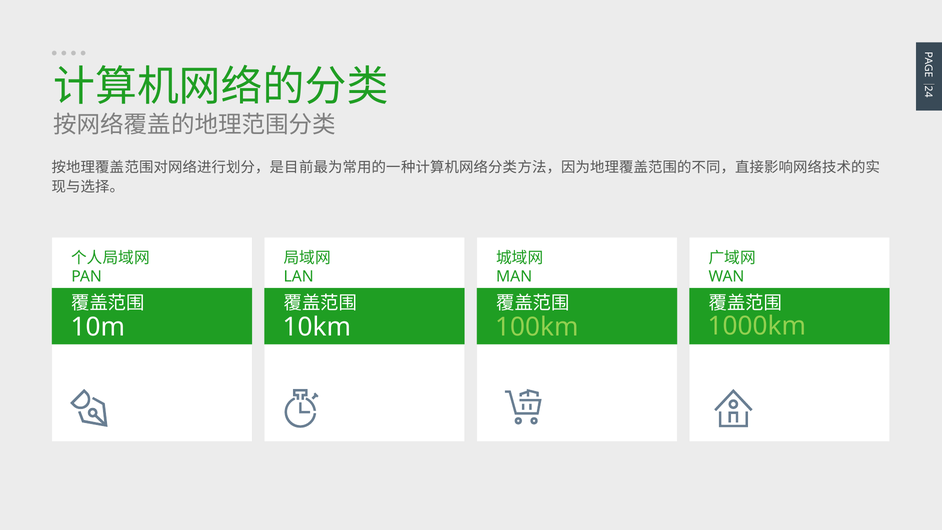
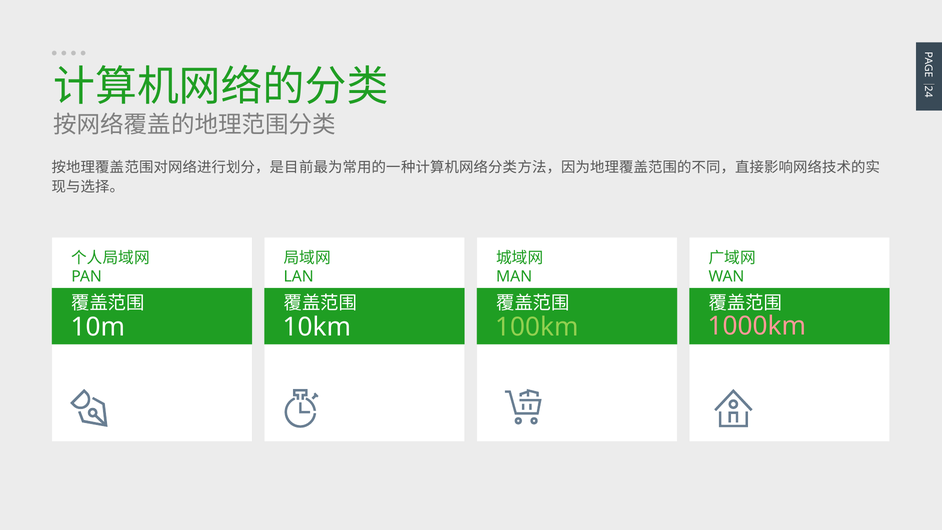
1000km colour: light green -> pink
